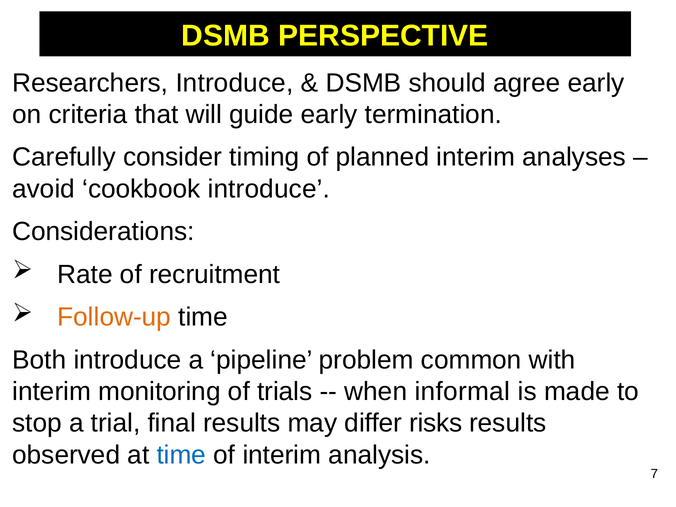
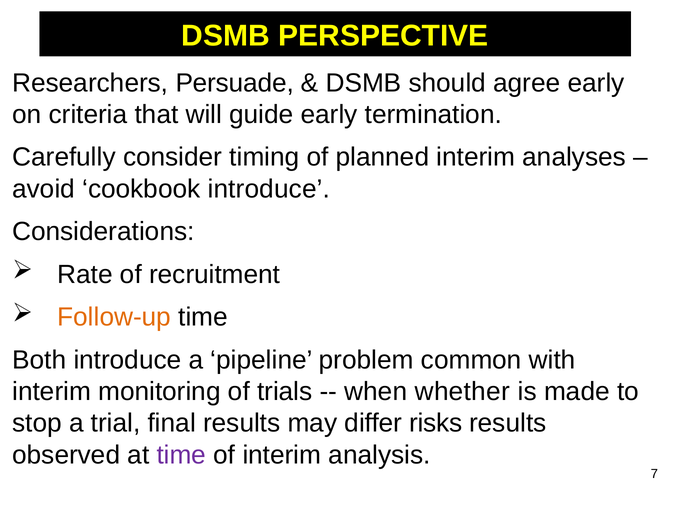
Researchers Introduce: Introduce -> Persuade
informal: informal -> whether
time at (181, 455) colour: blue -> purple
